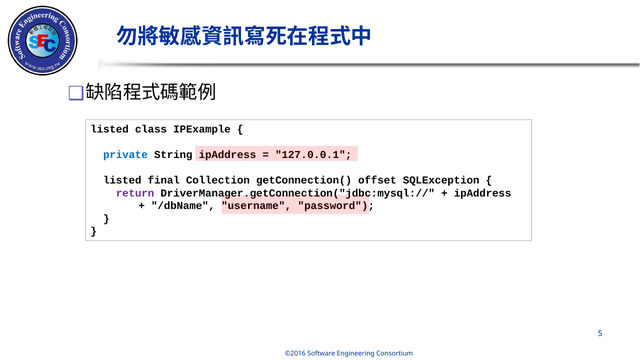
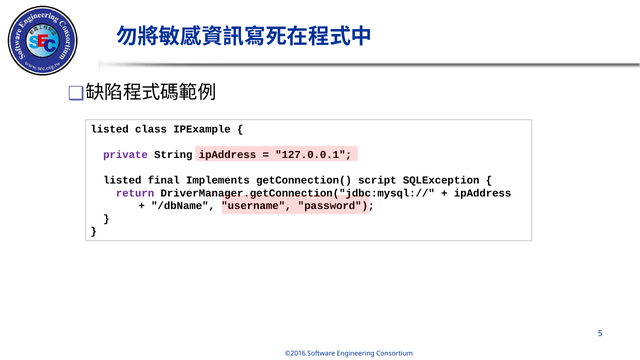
private colour: blue -> purple
Collection: Collection -> Implements
offset: offset -> script
